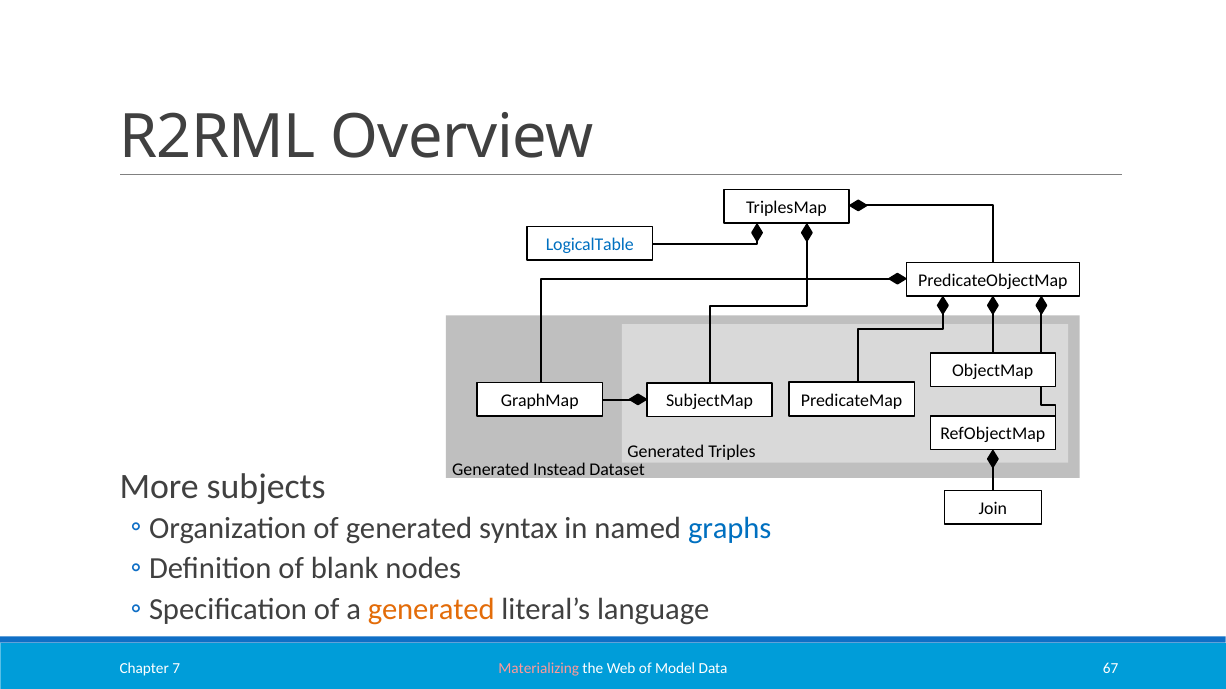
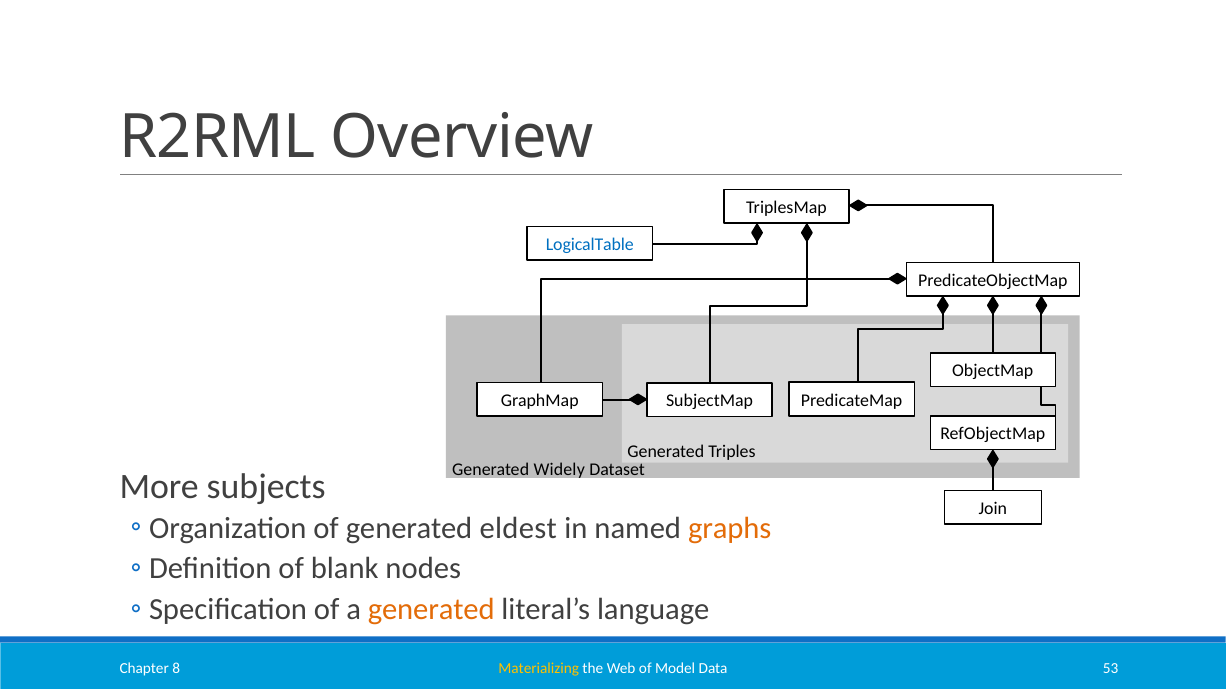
Instead: Instead -> Widely
syntax: syntax -> eldest
graphs colour: blue -> orange
Materializing colour: pink -> yellow
67: 67 -> 53
7: 7 -> 8
